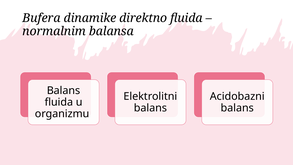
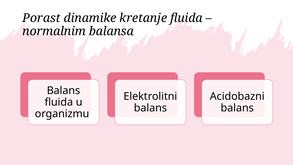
Bufera: Bufera -> Porast
direktno: direktno -> kretanje
